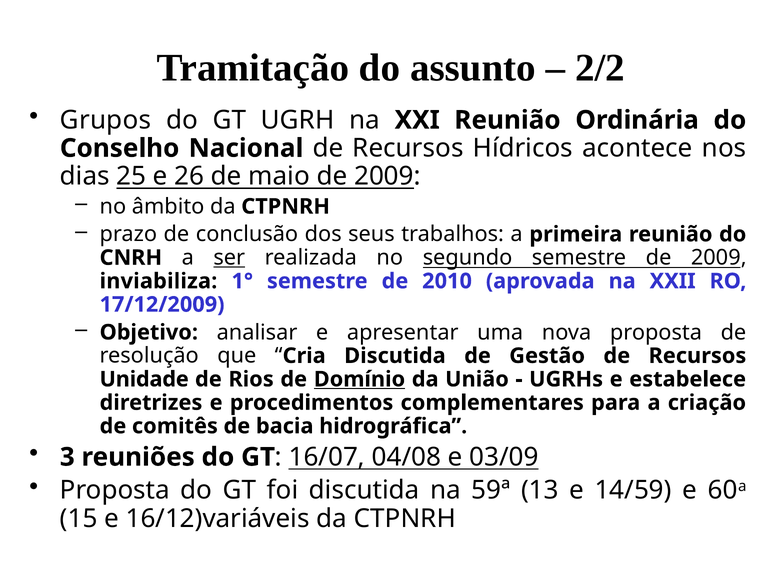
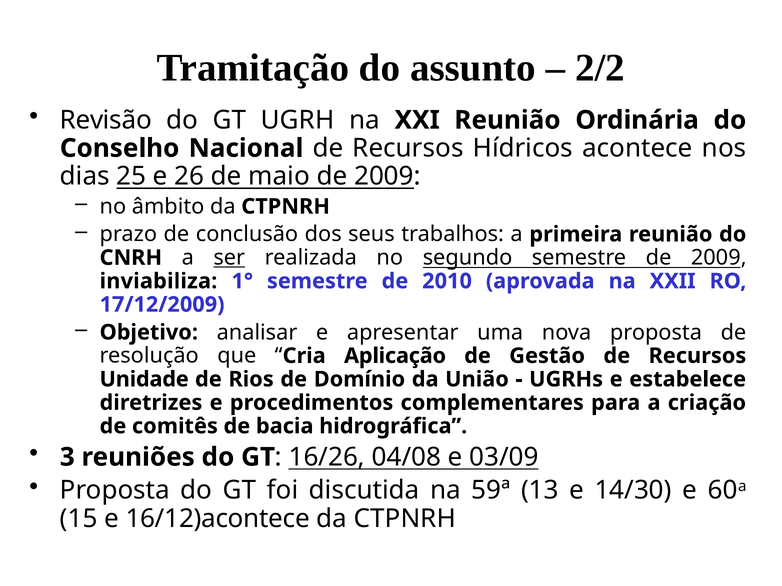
Grupos: Grupos -> Revisão
Cria Discutida: Discutida -> Aplicação
Domínio underline: present -> none
16/07: 16/07 -> 16/26
14/59: 14/59 -> 14/30
16/12)variáveis: 16/12)variáveis -> 16/12)acontece
